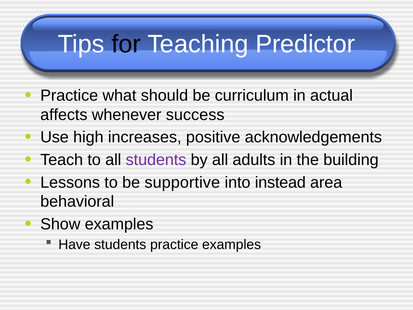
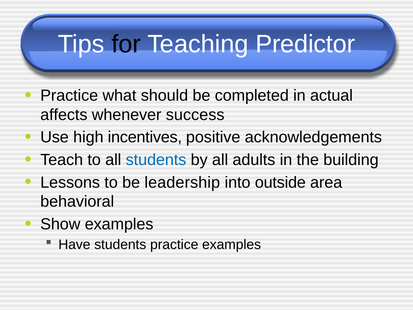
curriculum: curriculum -> completed
increases: increases -> incentives
students at (156, 160) colour: purple -> blue
supportive: supportive -> leadership
instead: instead -> outside
